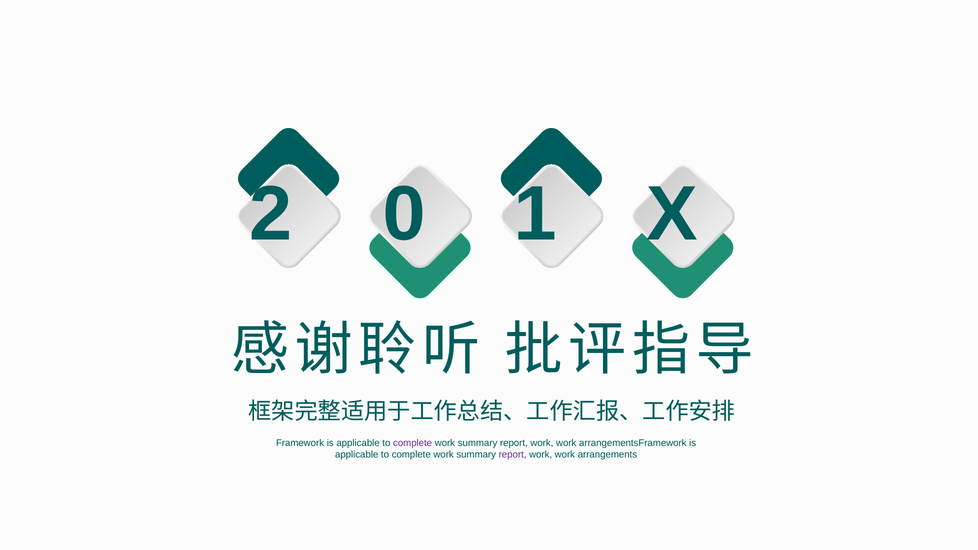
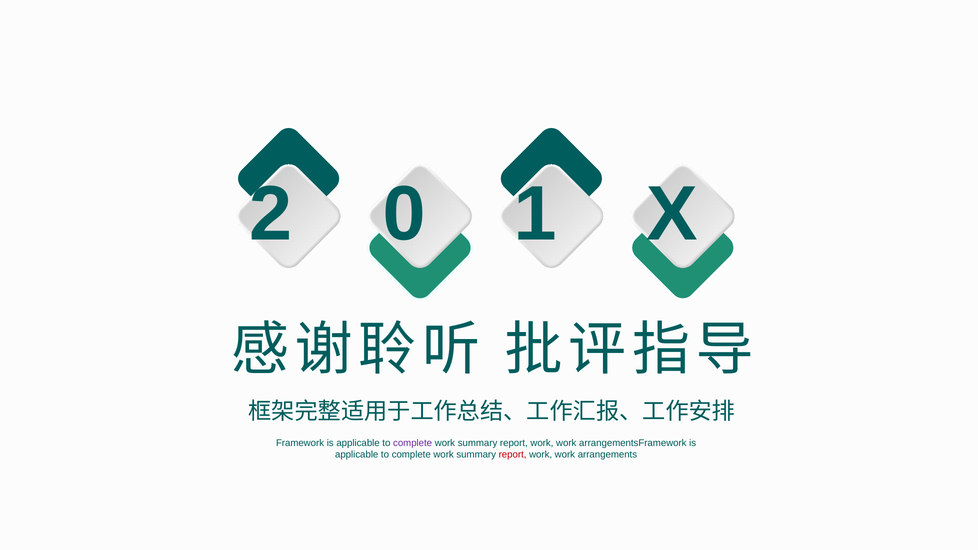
report at (513, 455) colour: purple -> red
